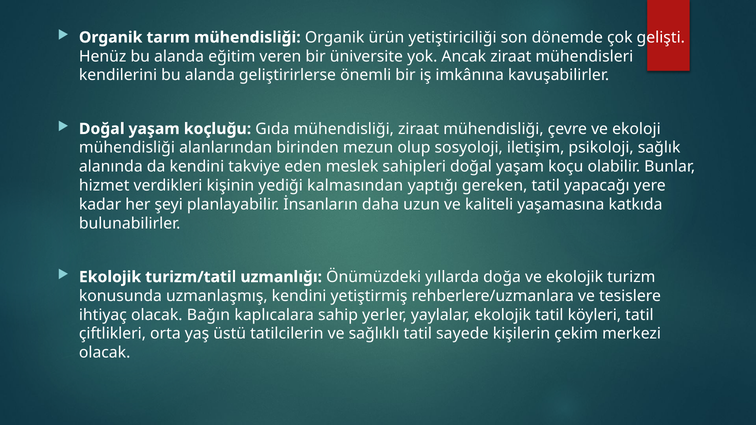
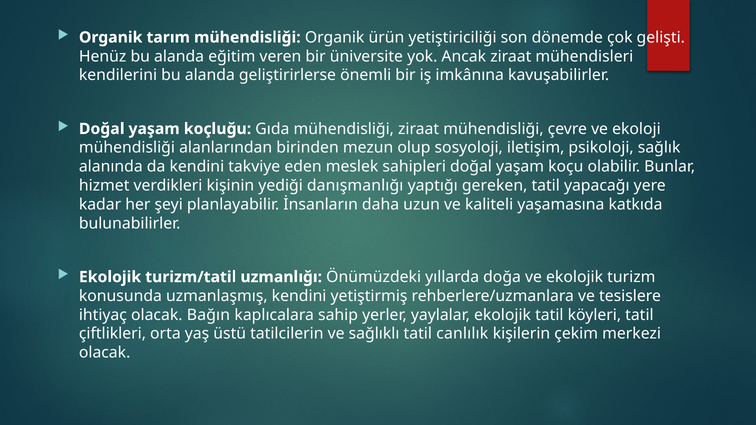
kalmasından: kalmasından -> danışmanlığı
sayede: sayede -> canlılık
